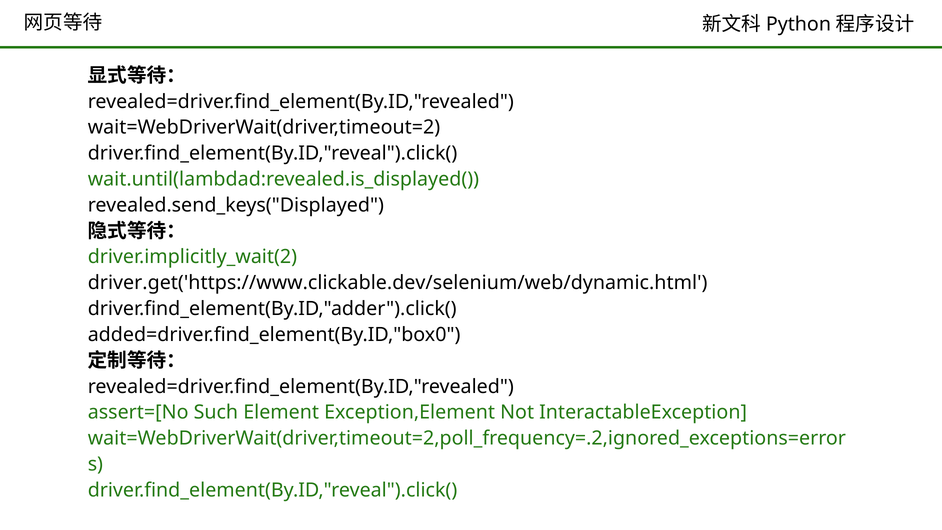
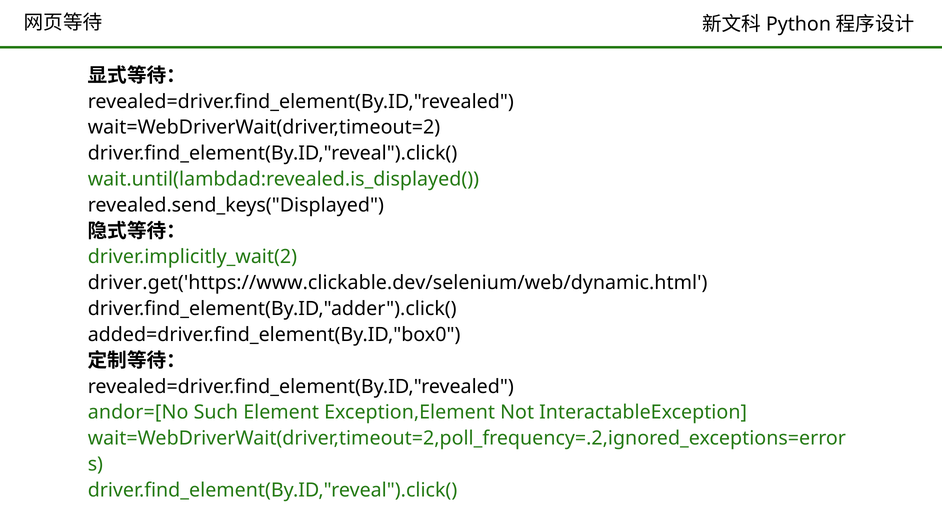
assert=[No: assert=[No -> andor=[No
